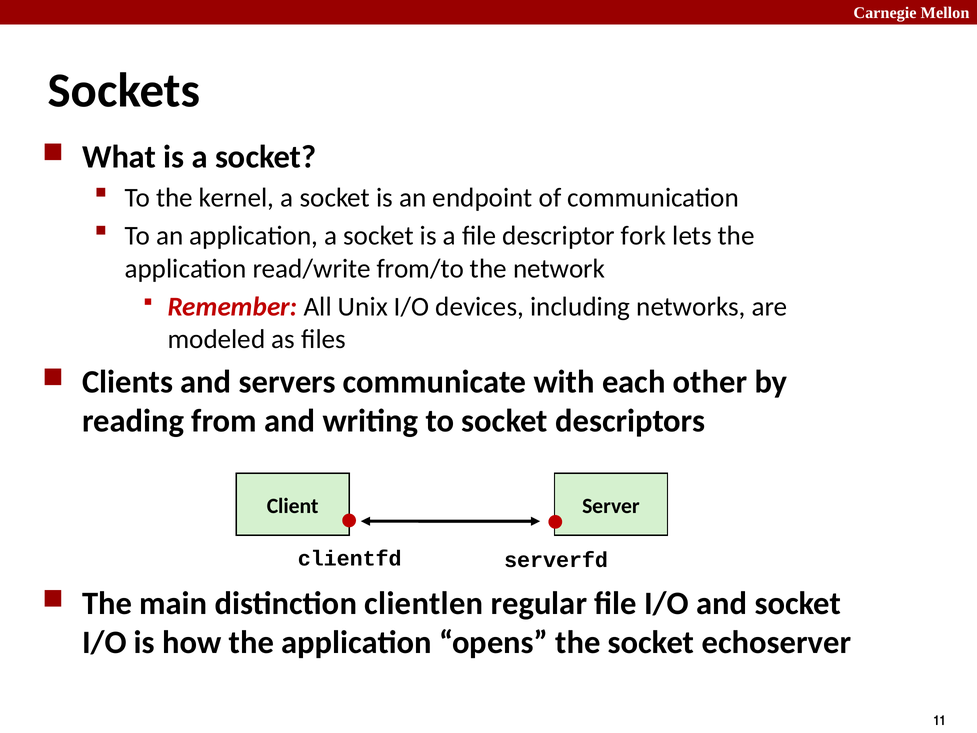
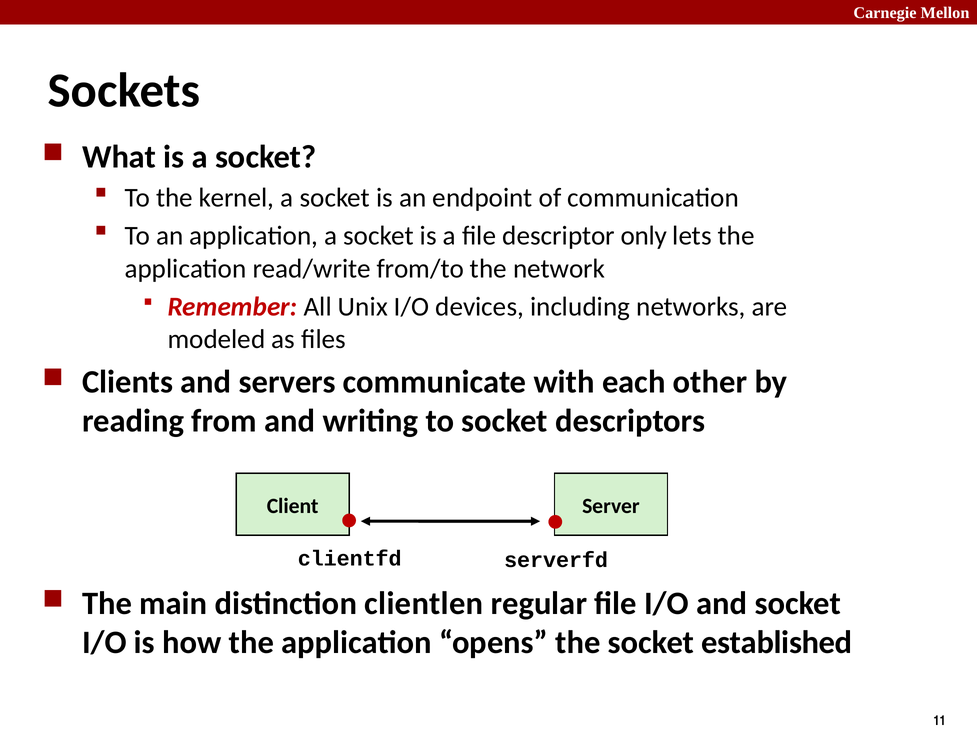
fork: fork -> only
echoserver: echoserver -> established
